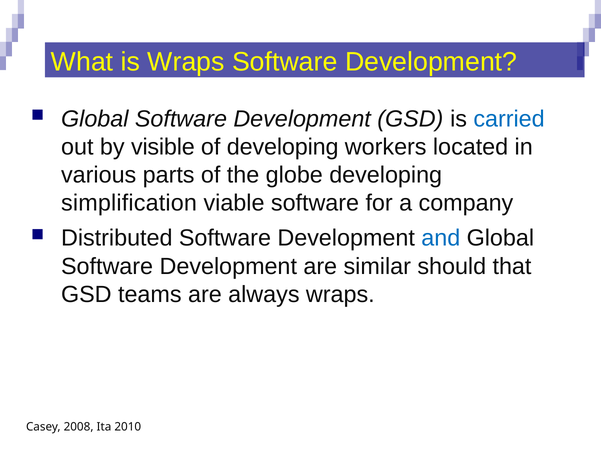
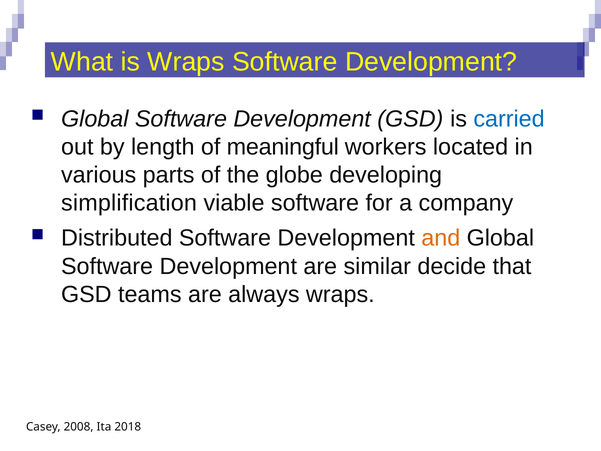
visible: visible -> length
of developing: developing -> meaningful
and colour: blue -> orange
should: should -> decide
2010: 2010 -> 2018
